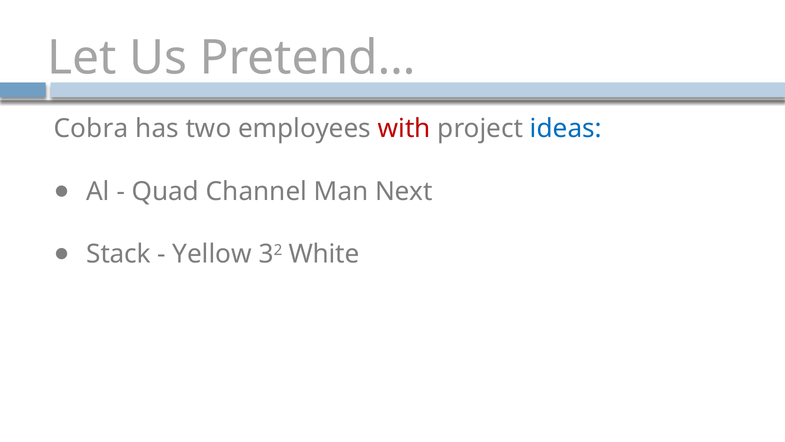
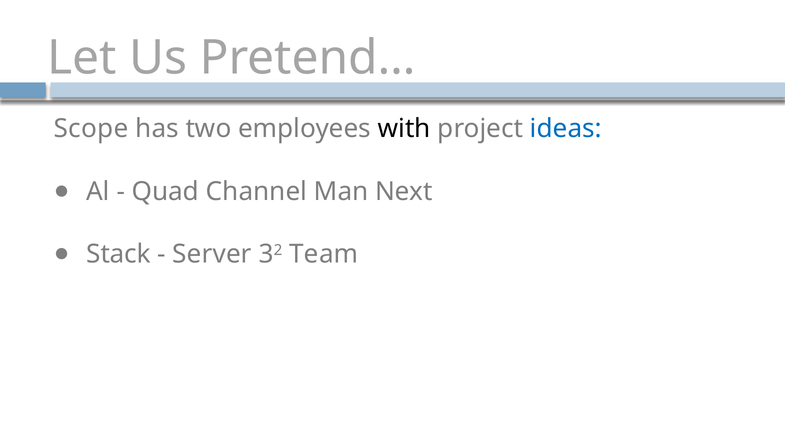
Cobra: Cobra -> Scope
with colour: red -> black
Yellow: Yellow -> Server
White: White -> Team
